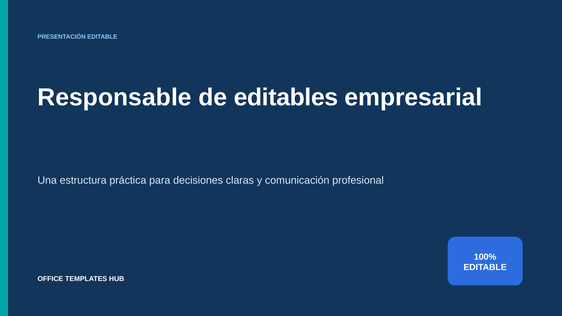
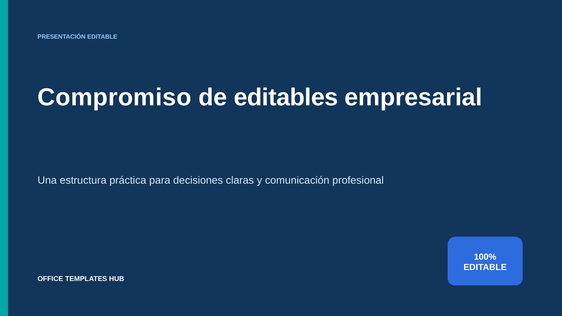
Responsable: Responsable -> Compromiso
